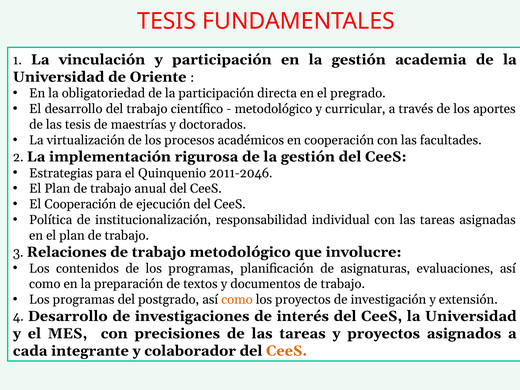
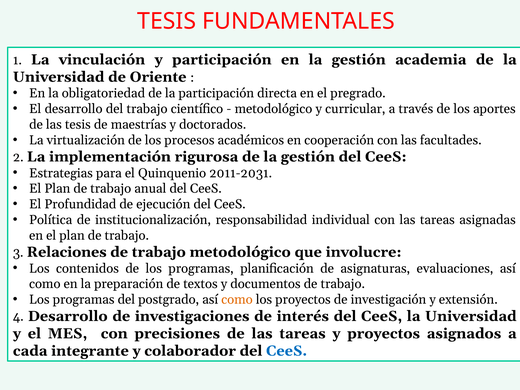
2011-2046: 2011-2046 -> 2011-2031
El Cooperación: Cooperación -> Profundidad
CeeS at (287, 351) colour: orange -> blue
